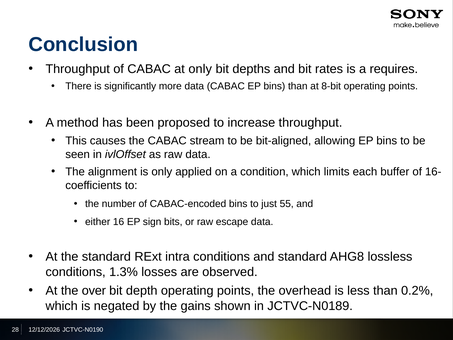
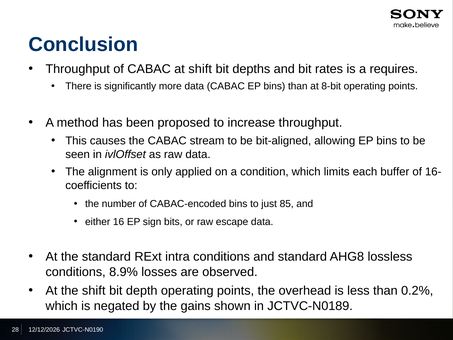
at only: only -> shift
55: 55 -> 85
1.3%: 1.3% -> 8.9%
the over: over -> shift
